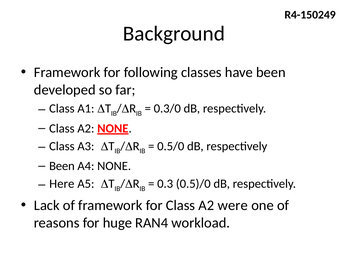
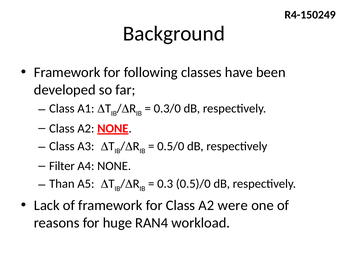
Been at (62, 166): Been -> Filter
Here: Here -> Than
